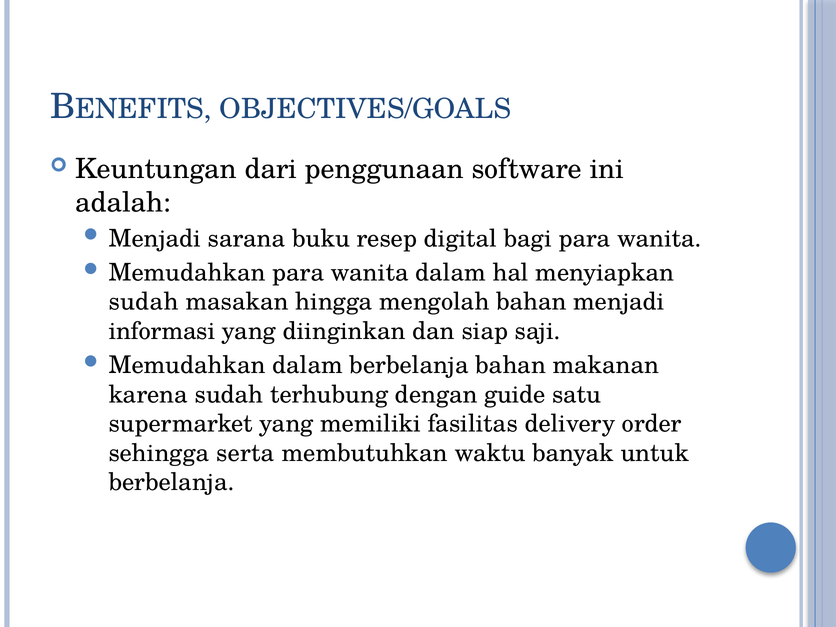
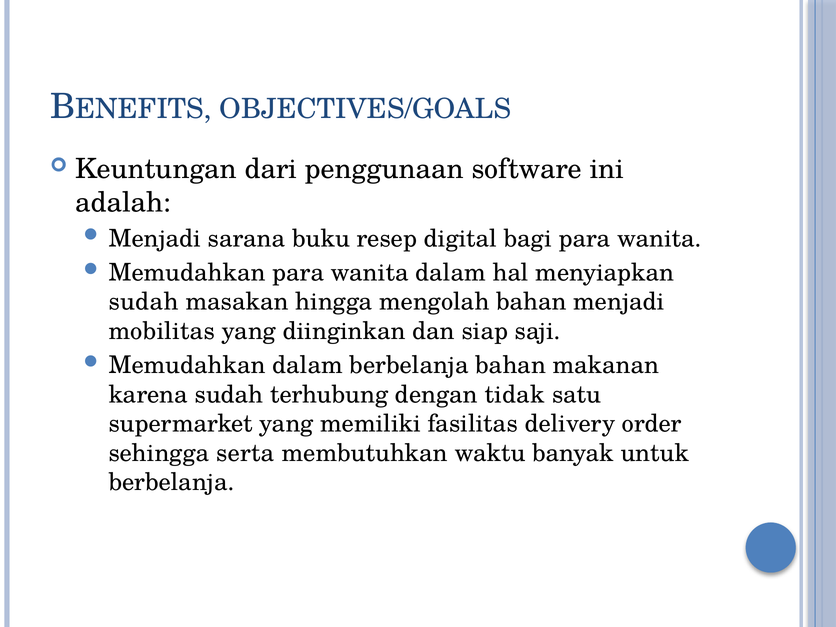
informasi: informasi -> mobilitas
guide: guide -> tidak
